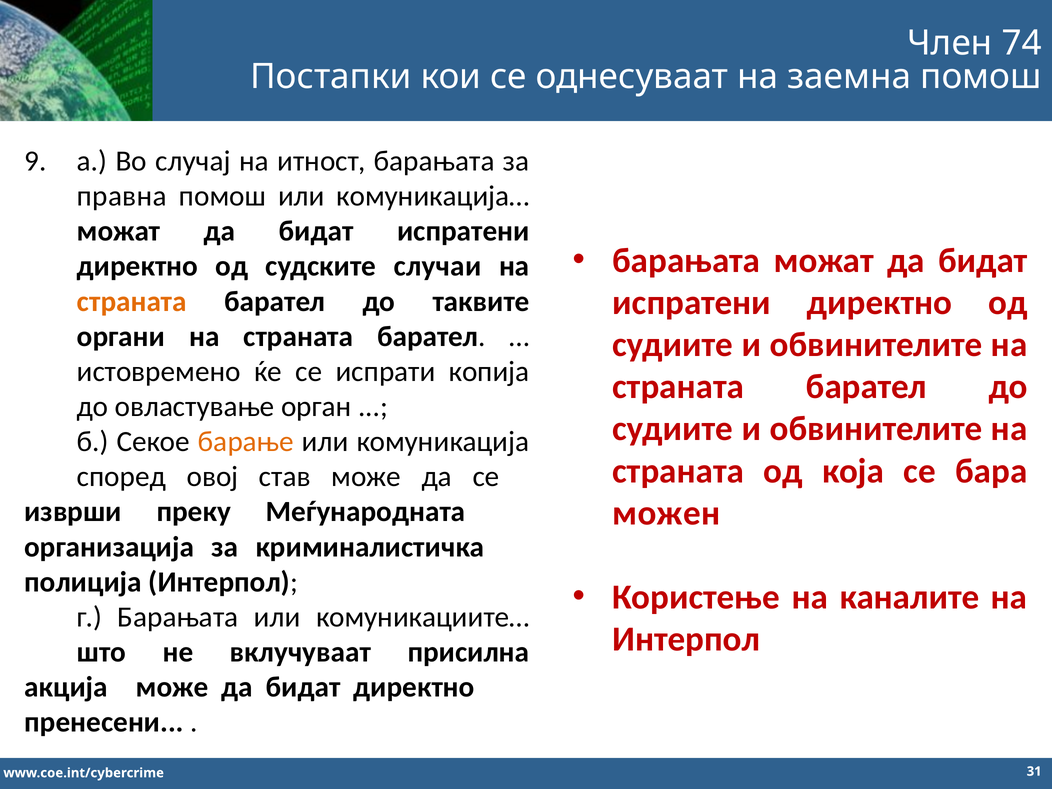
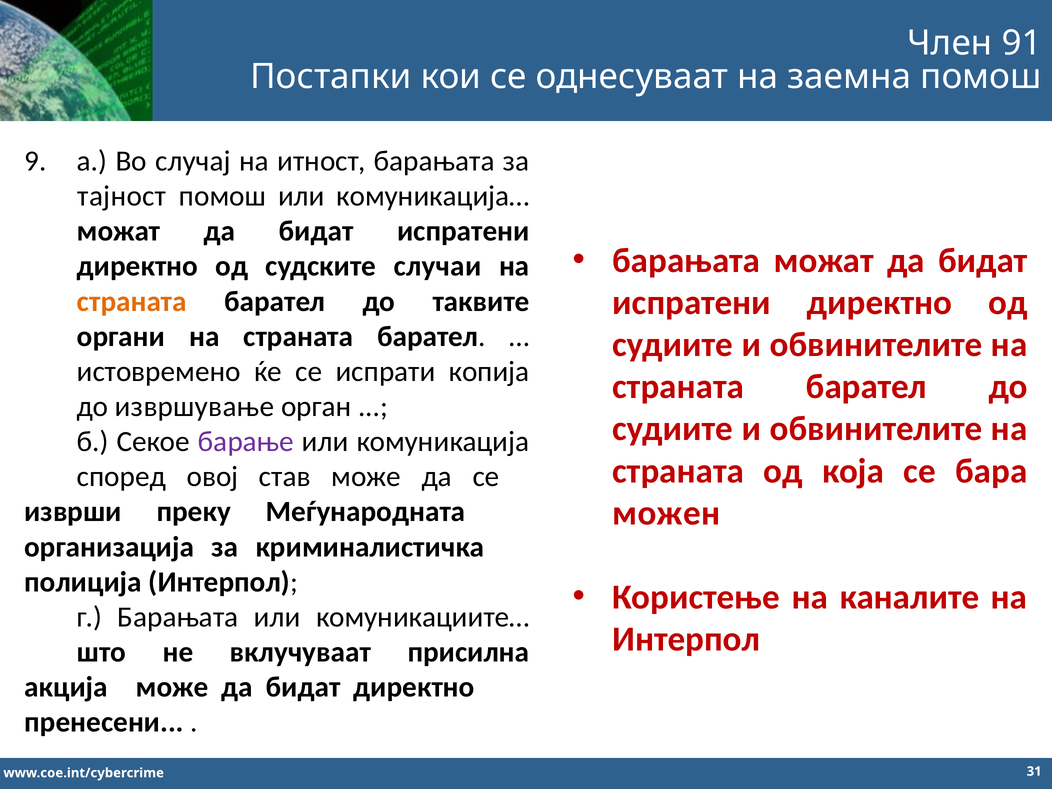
74: 74 -> 91
правна: правна -> тајност
овластување: овластување -> извршување
барање colour: orange -> purple
